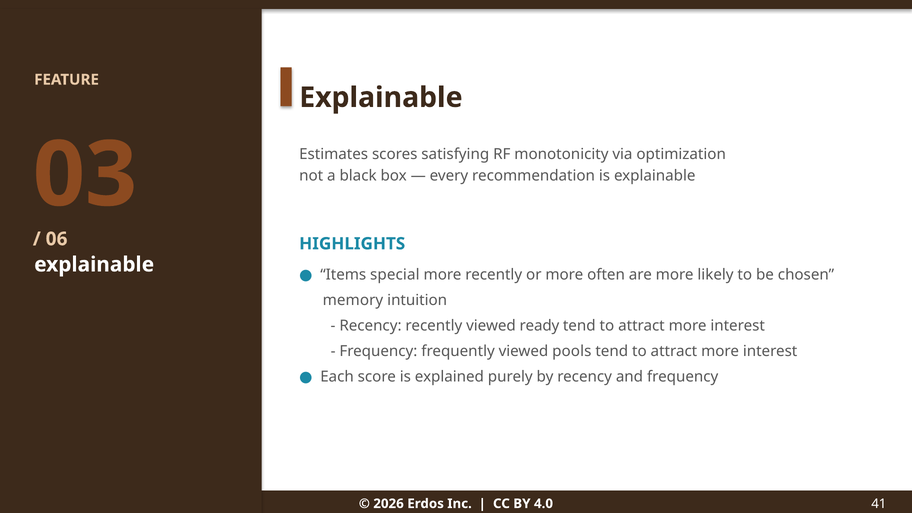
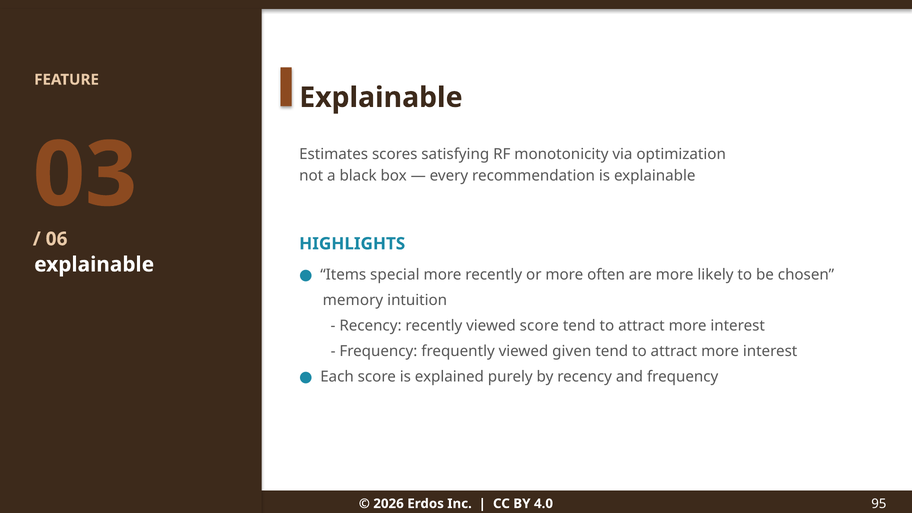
viewed ready: ready -> score
pools: pools -> given
41: 41 -> 95
